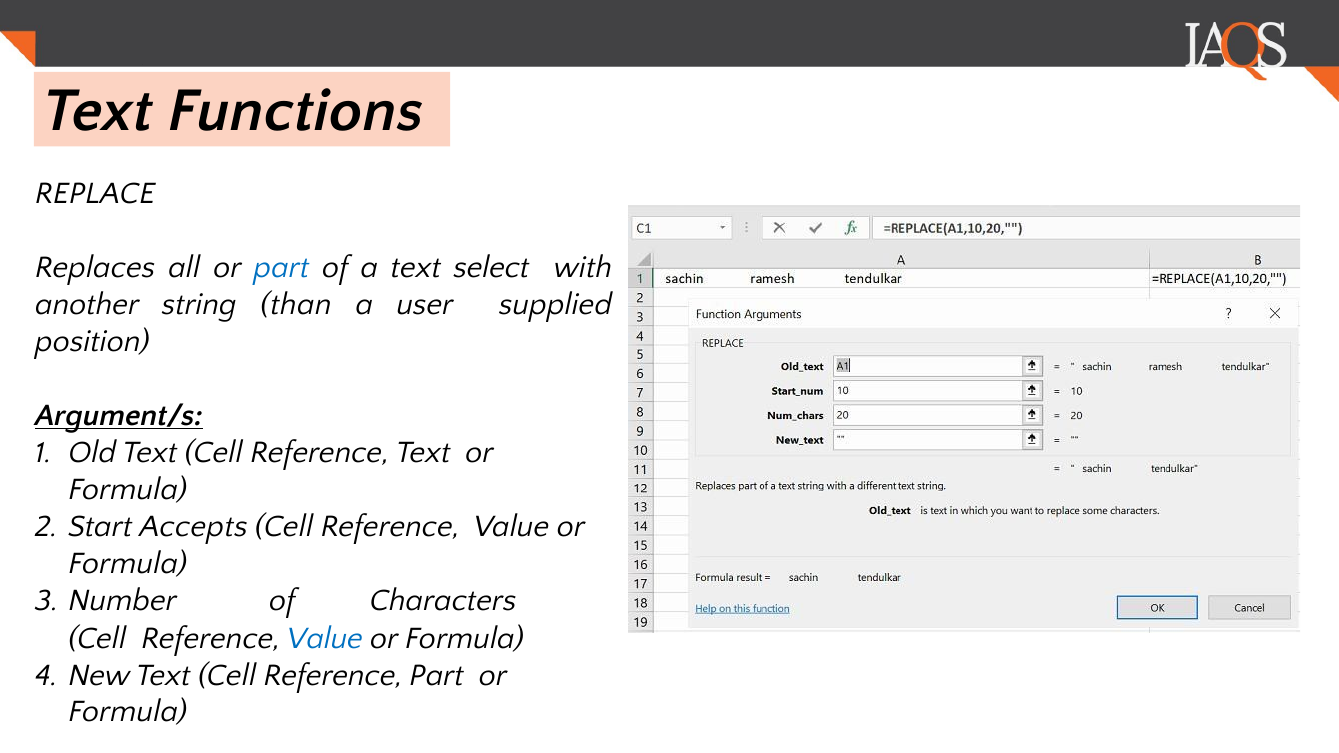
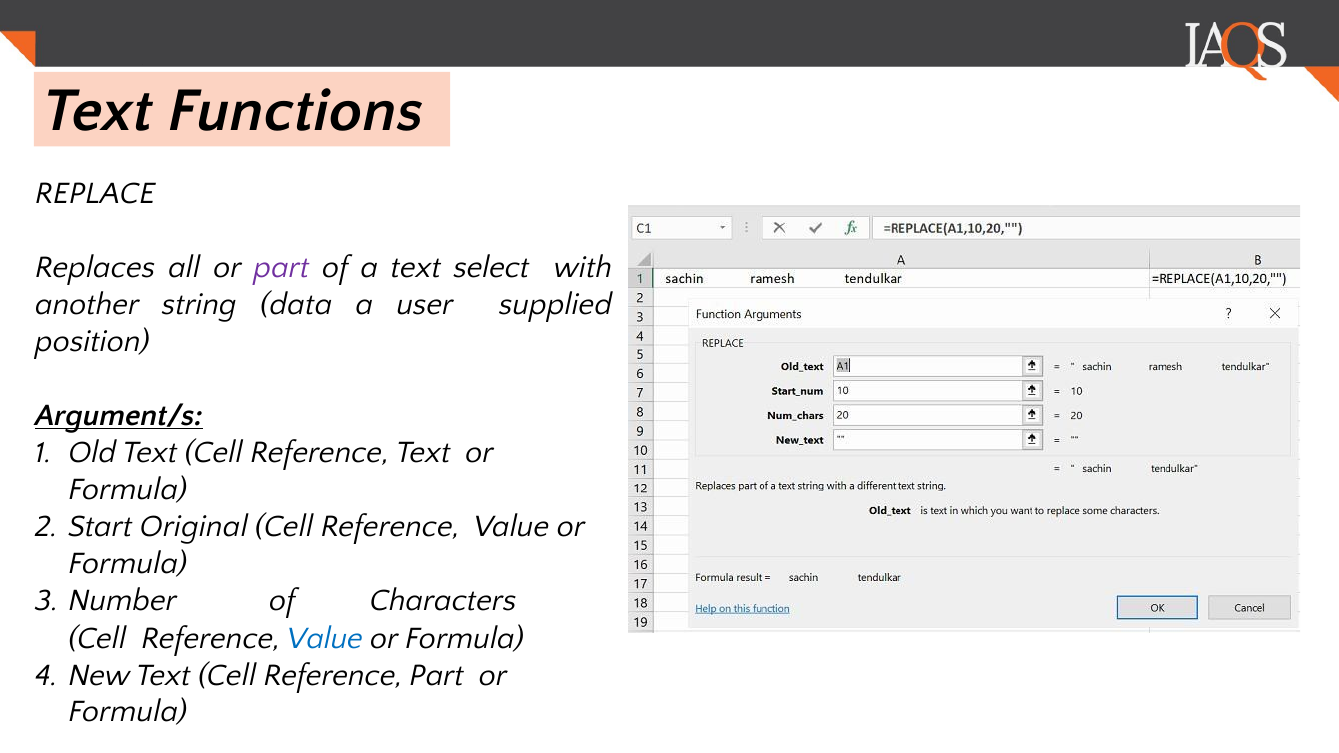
part at (282, 267) colour: blue -> purple
than: than -> data
Accepts: Accepts -> Original
